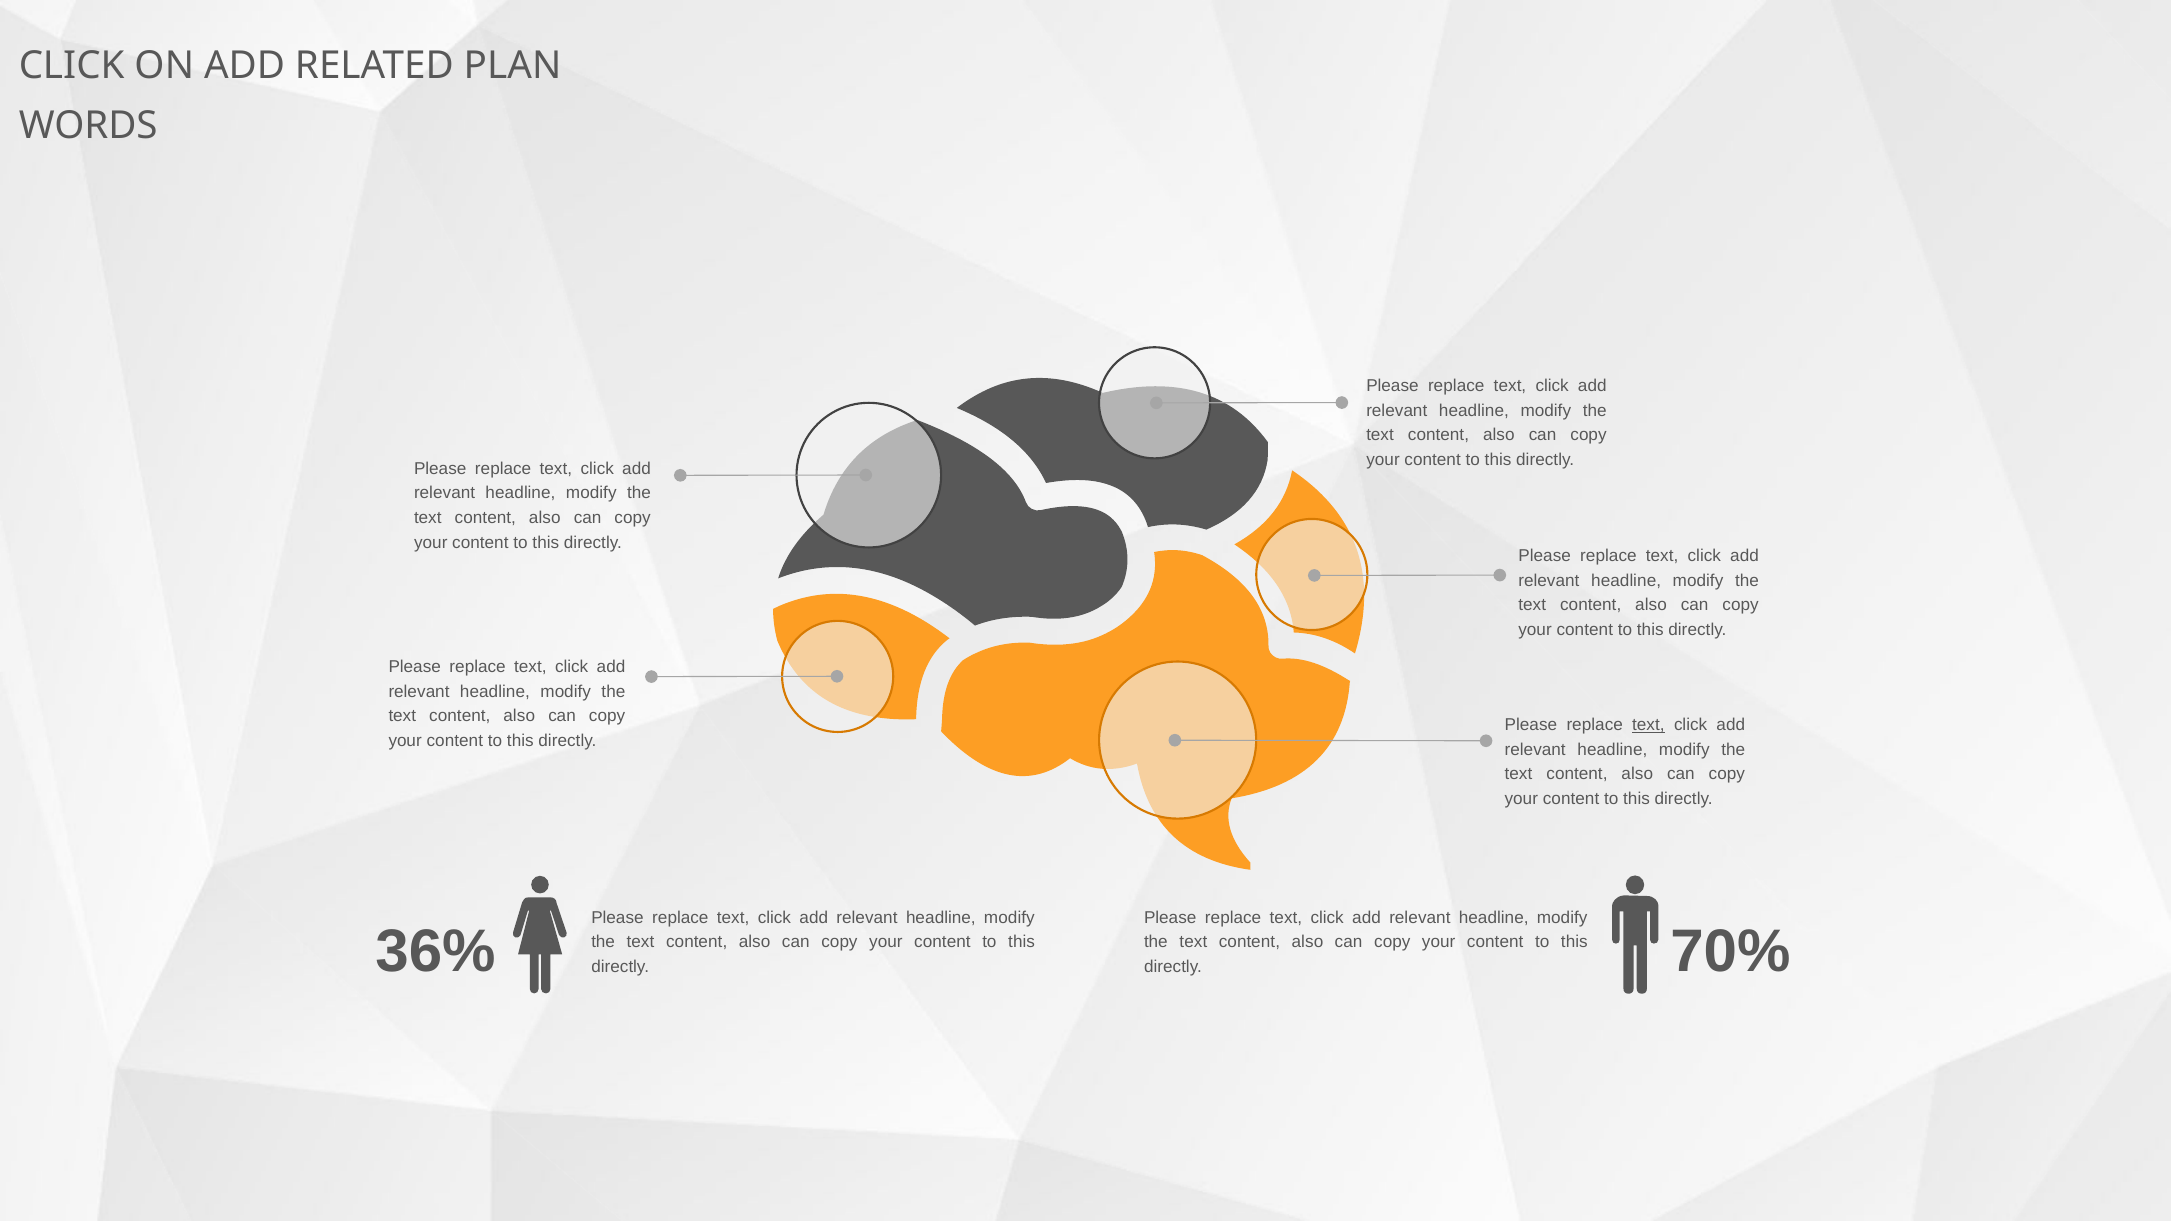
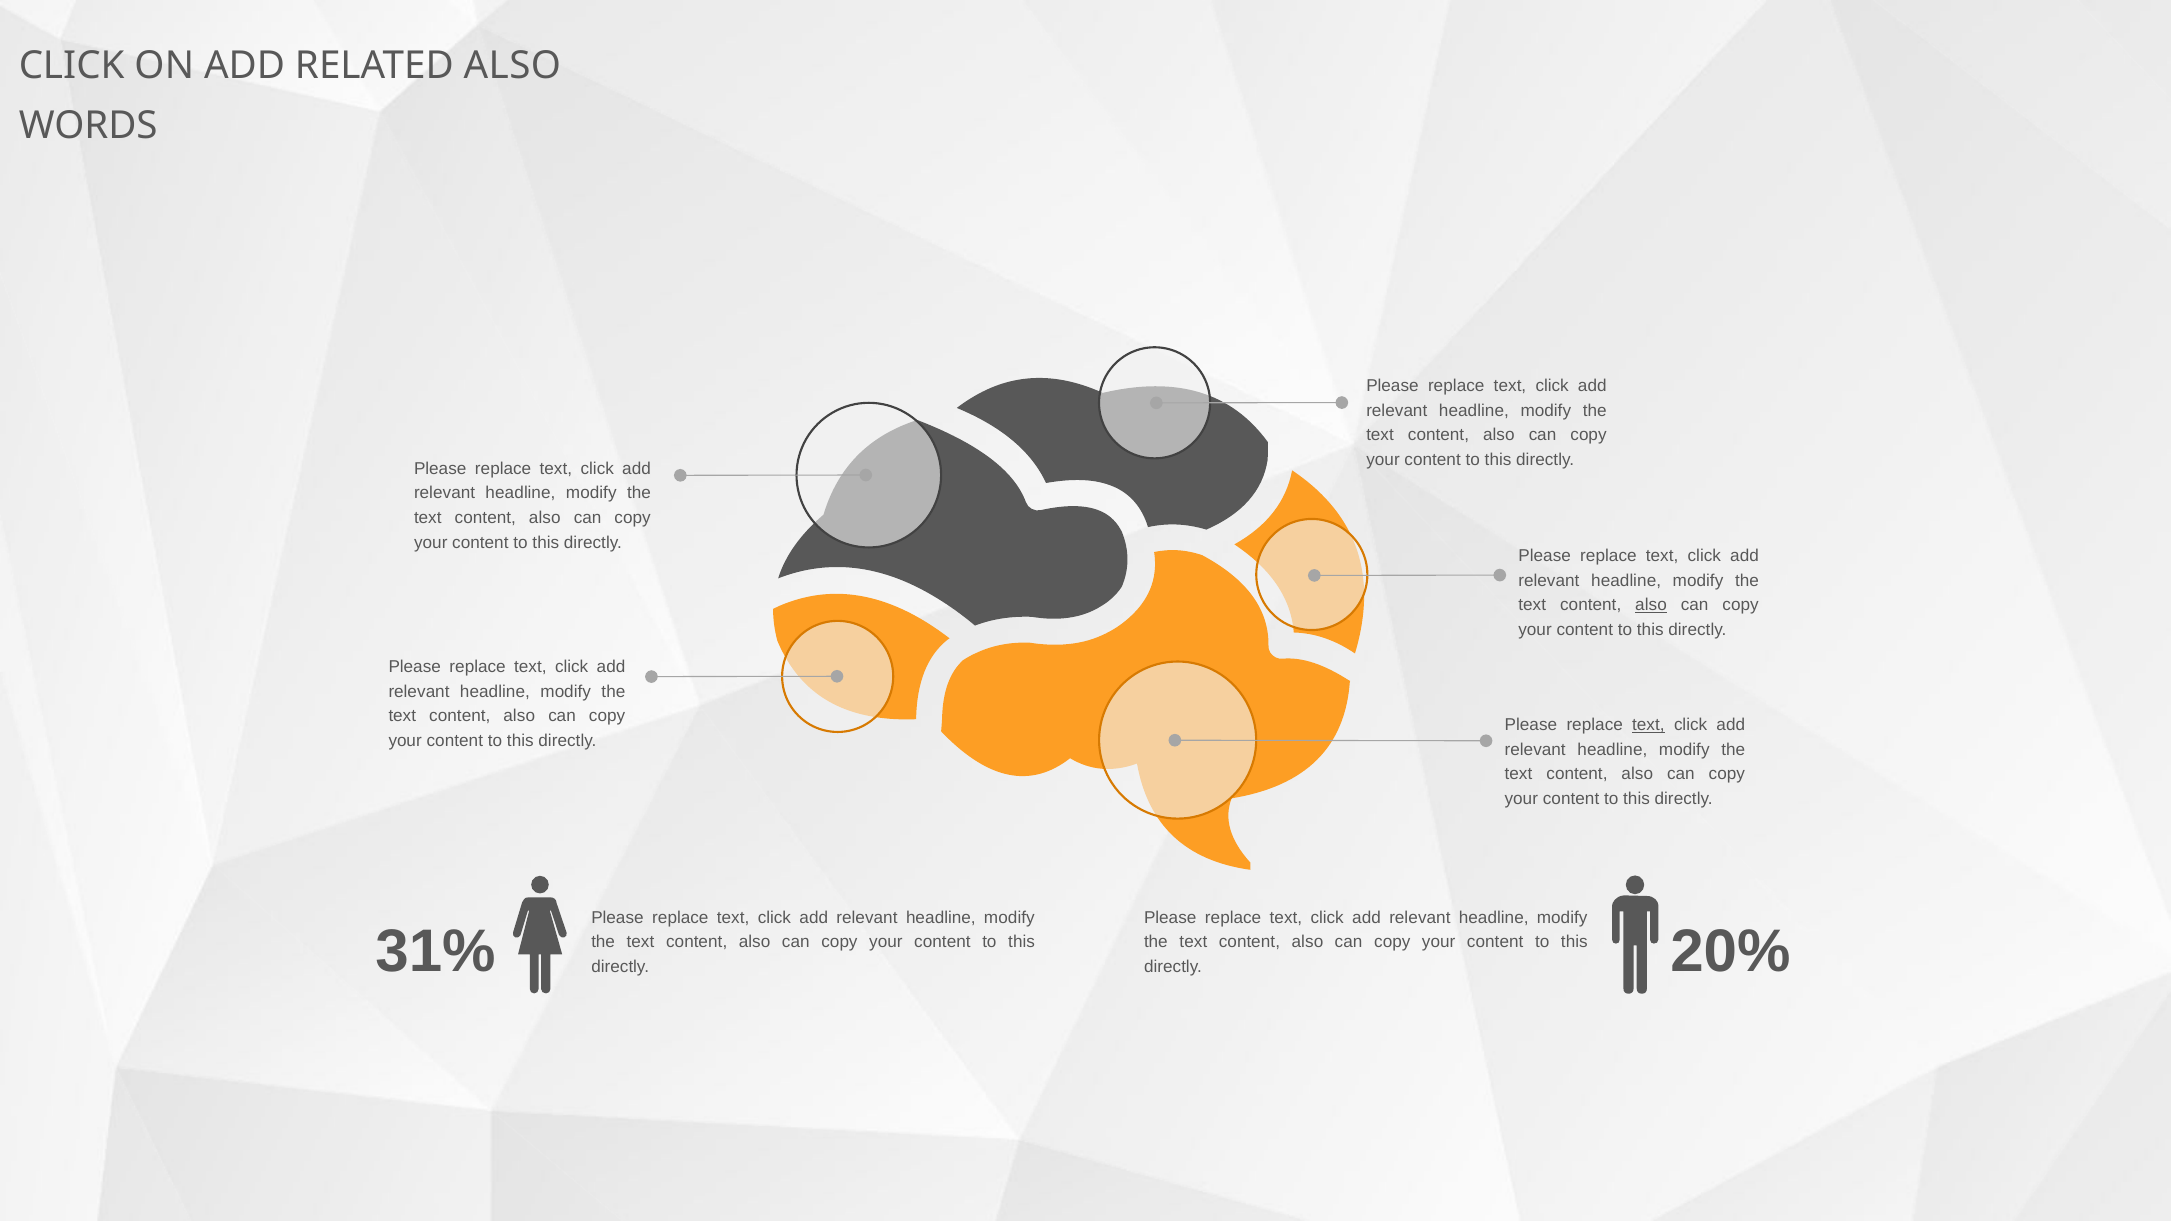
RELATED PLAN: PLAN -> ALSO
also at (1651, 605) underline: none -> present
36%: 36% -> 31%
70%: 70% -> 20%
